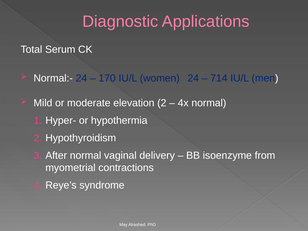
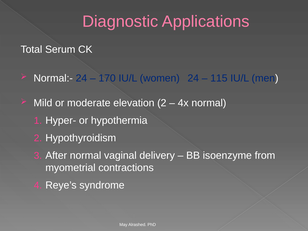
714: 714 -> 115
